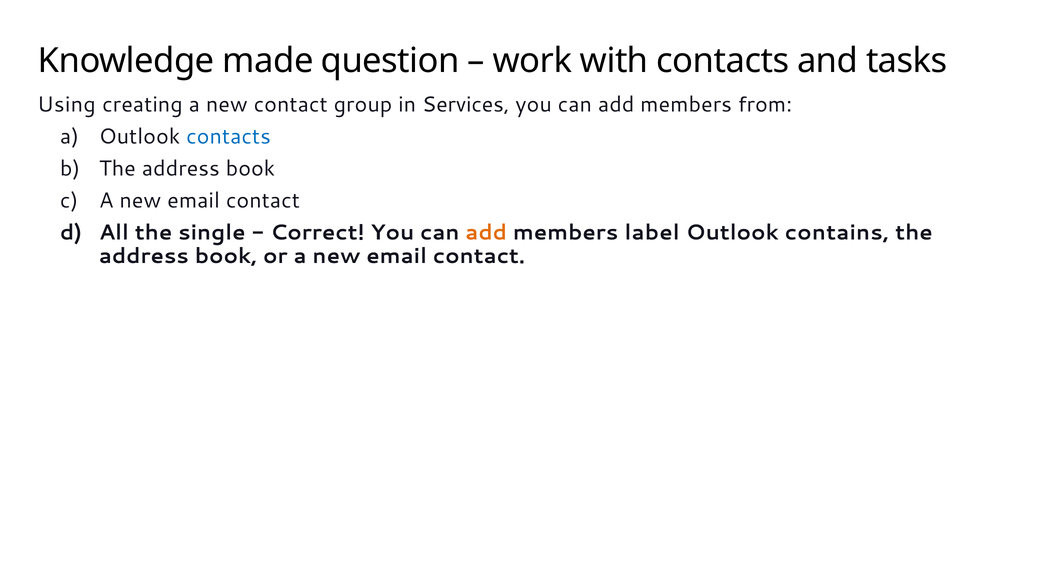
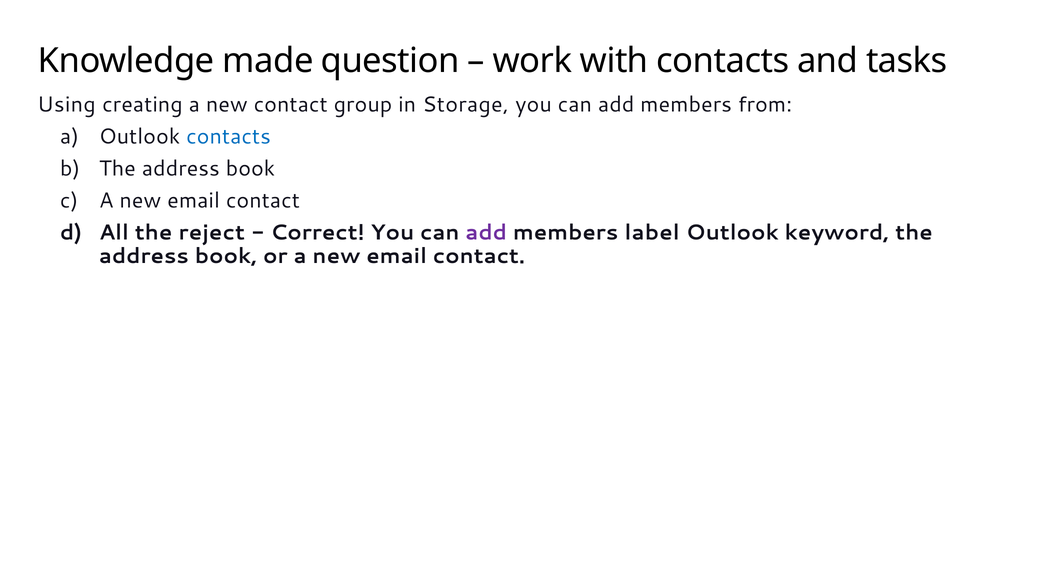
Services: Services -> Storage
single: single -> reject
add at (486, 233) colour: orange -> purple
contains: contains -> keyword
